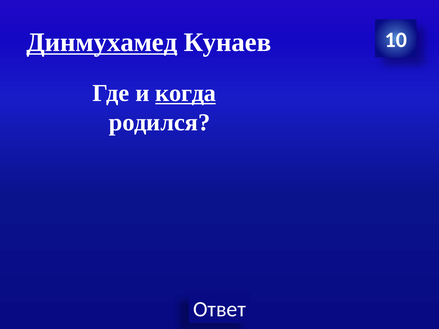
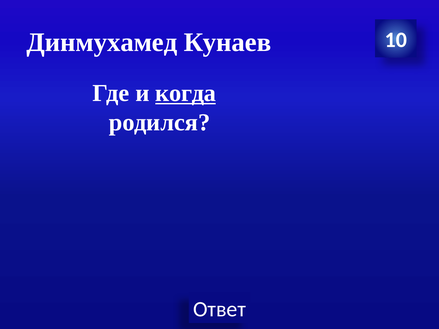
Динмухамед underline: present -> none
